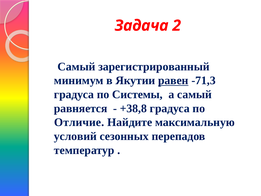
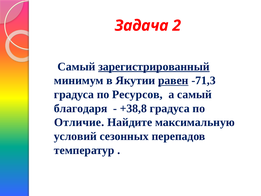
зарегистрированный underline: none -> present
Системы: Системы -> Ресурсов
равняется: равняется -> благодаря
